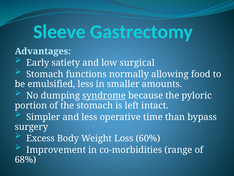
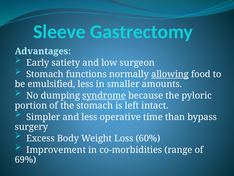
surgical: surgical -> surgeon
allowing underline: none -> present
68%: 68% -> 69%
